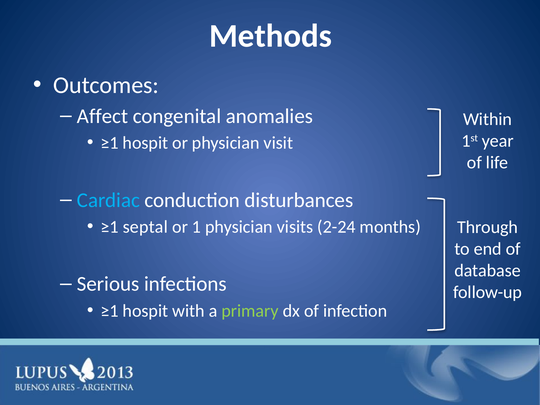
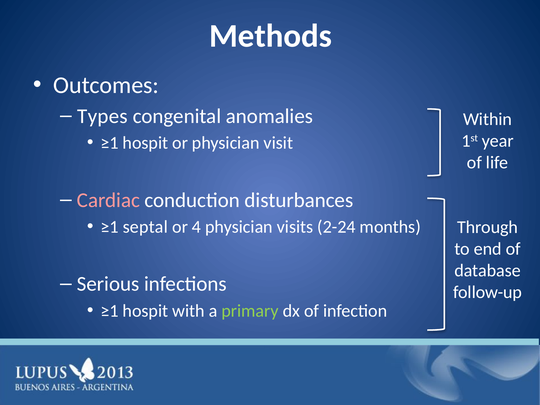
Affect: Affect -> Types
Cardiac colour: light blue -> pink
1: 1 -> 4
